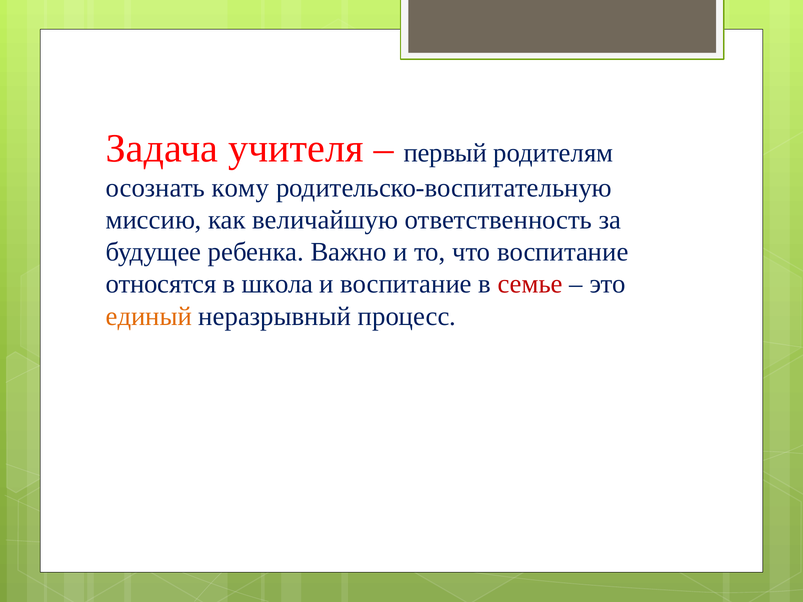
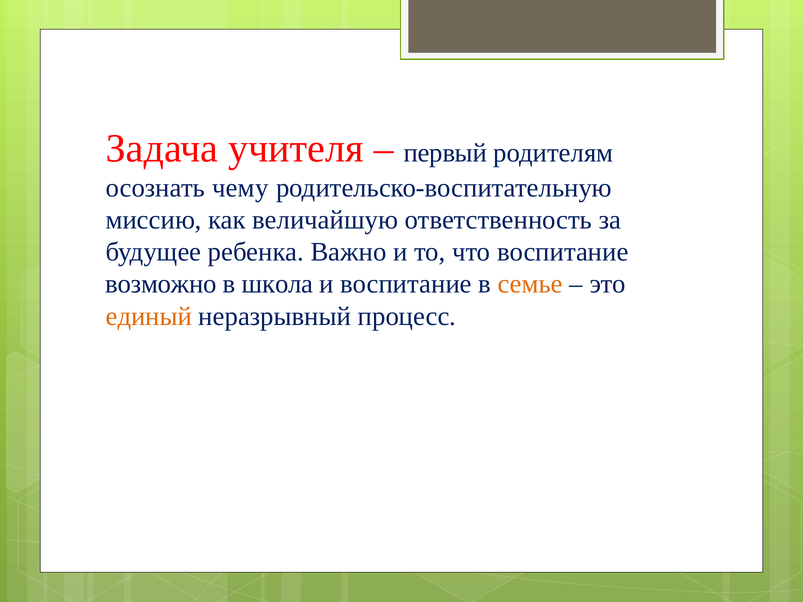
кому: кому -> чему
относятся: относятся -> возможно
семье colour: red -> orange
